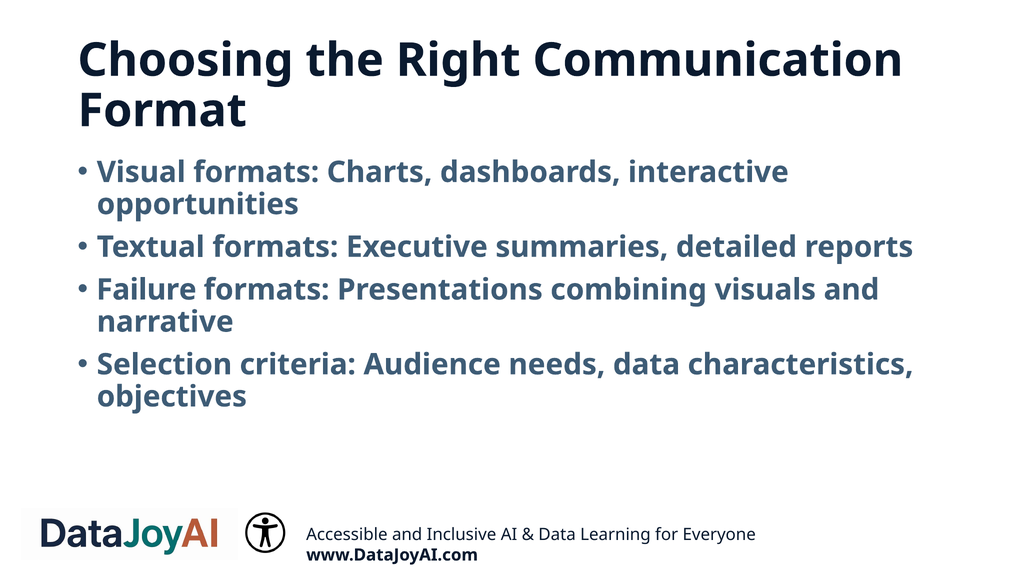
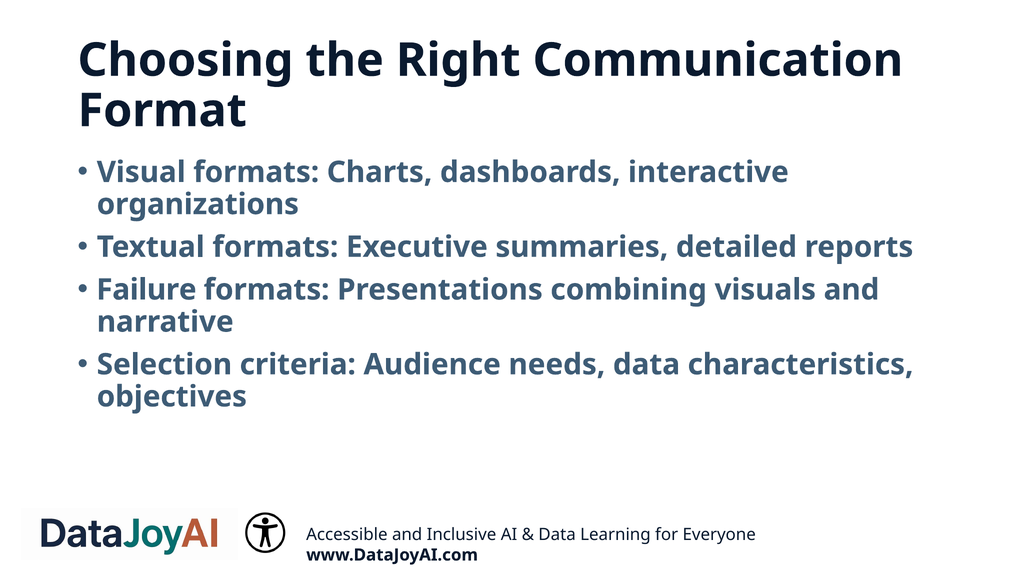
opportunities: opportunities -> organizations
